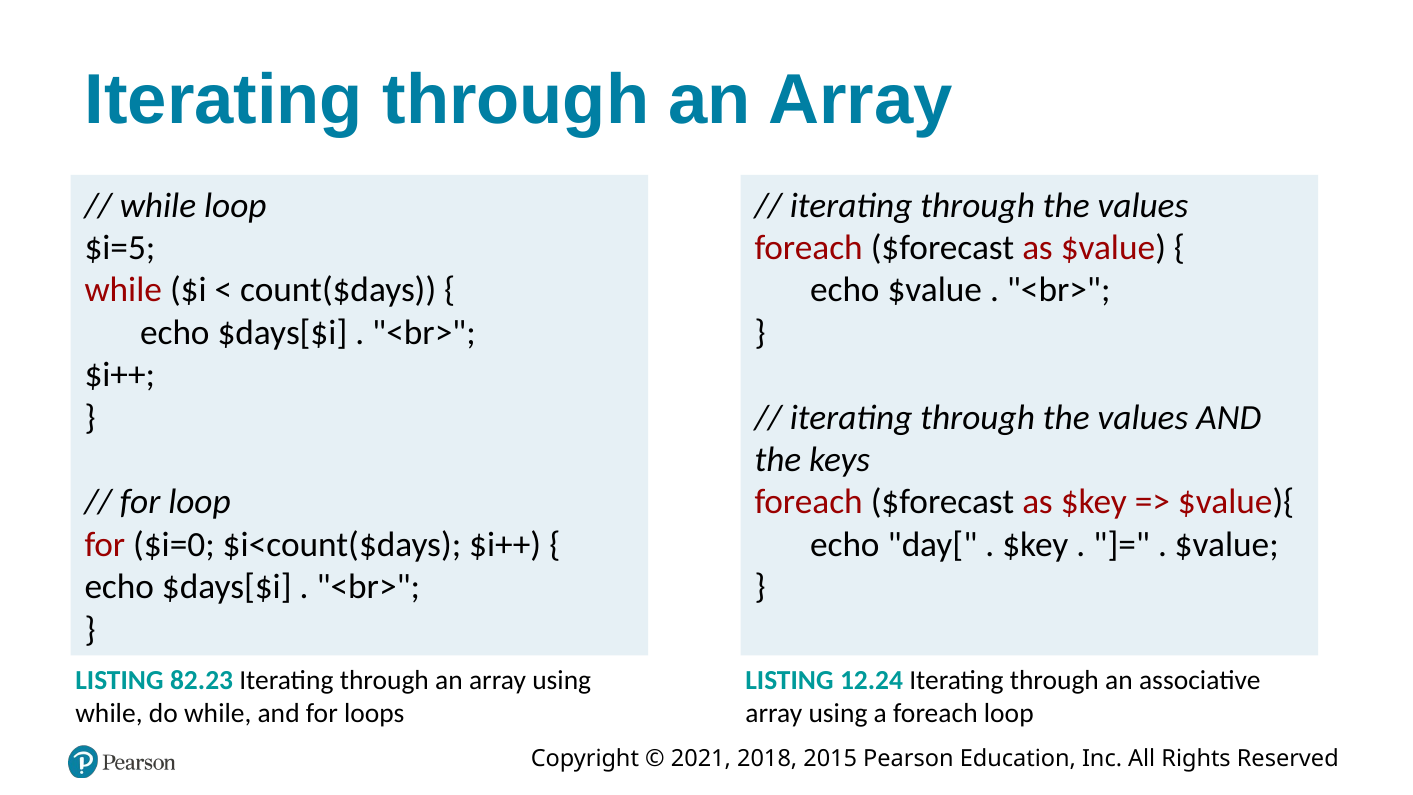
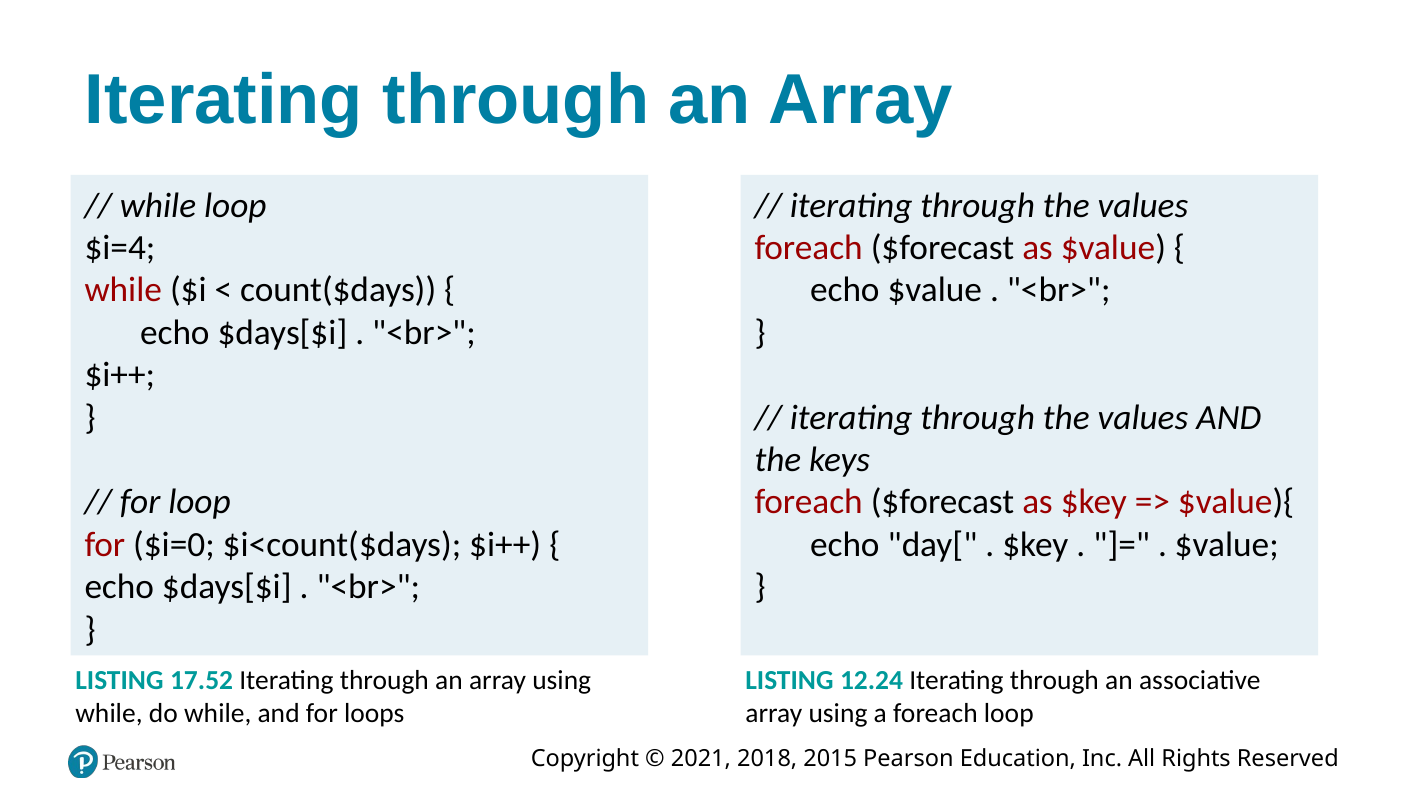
$i=5: $i=5 -> $i=4
82.23: 82.23 -> 17.52
